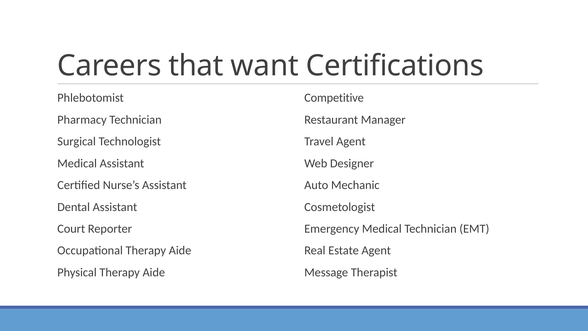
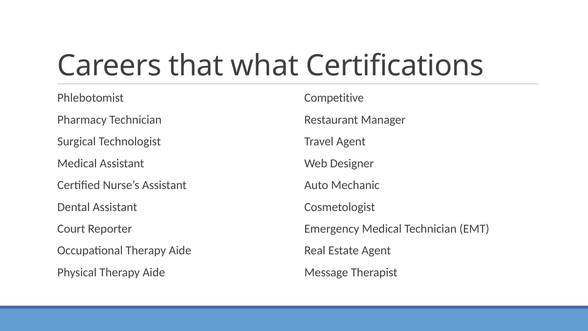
want: want -> what
